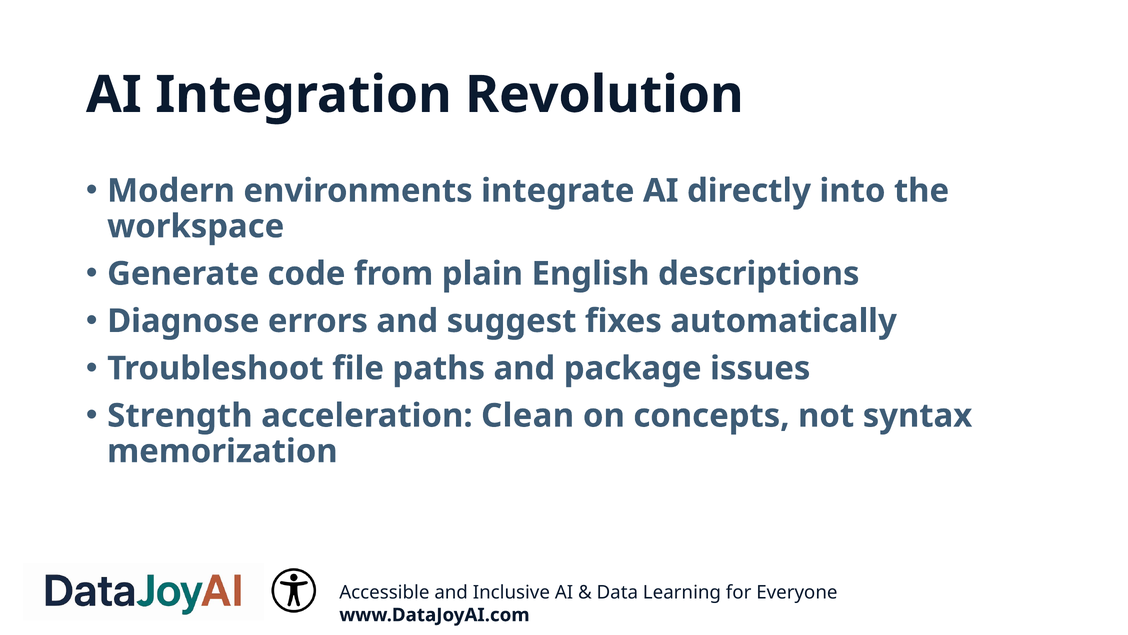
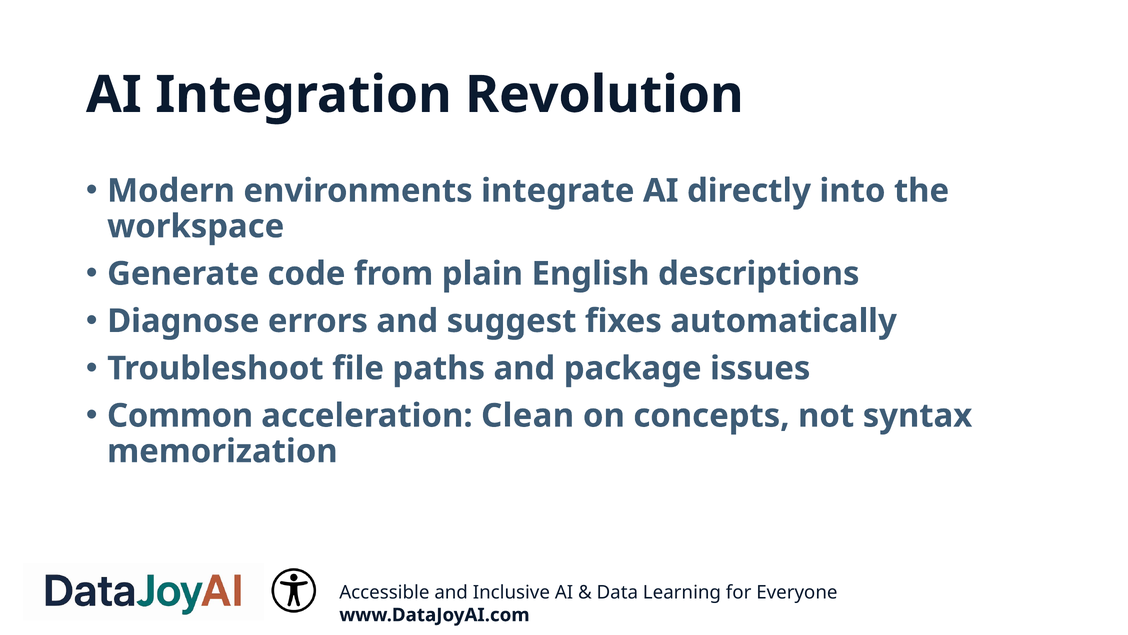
Strength: Strength -> Common
